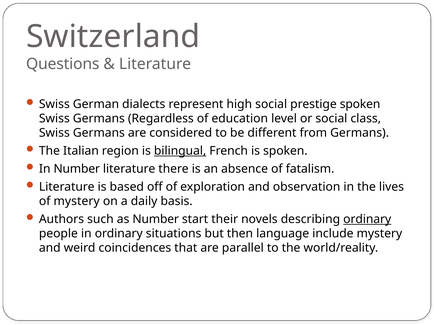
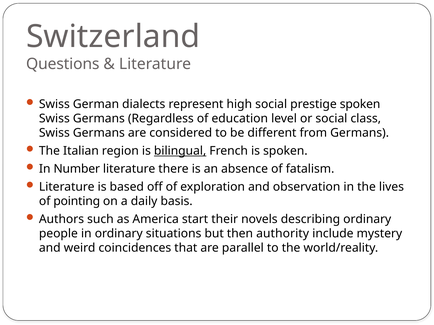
of mystery: mystery -> pointing
as Number: Number -> America
ordinary at (367, 219) underline: present -> none
language: language -> authority
